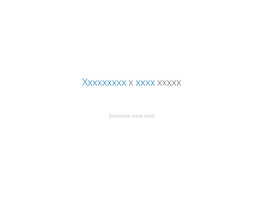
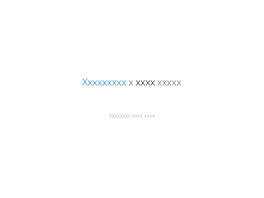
xxxx at (145, 83) colour: blue -> black
